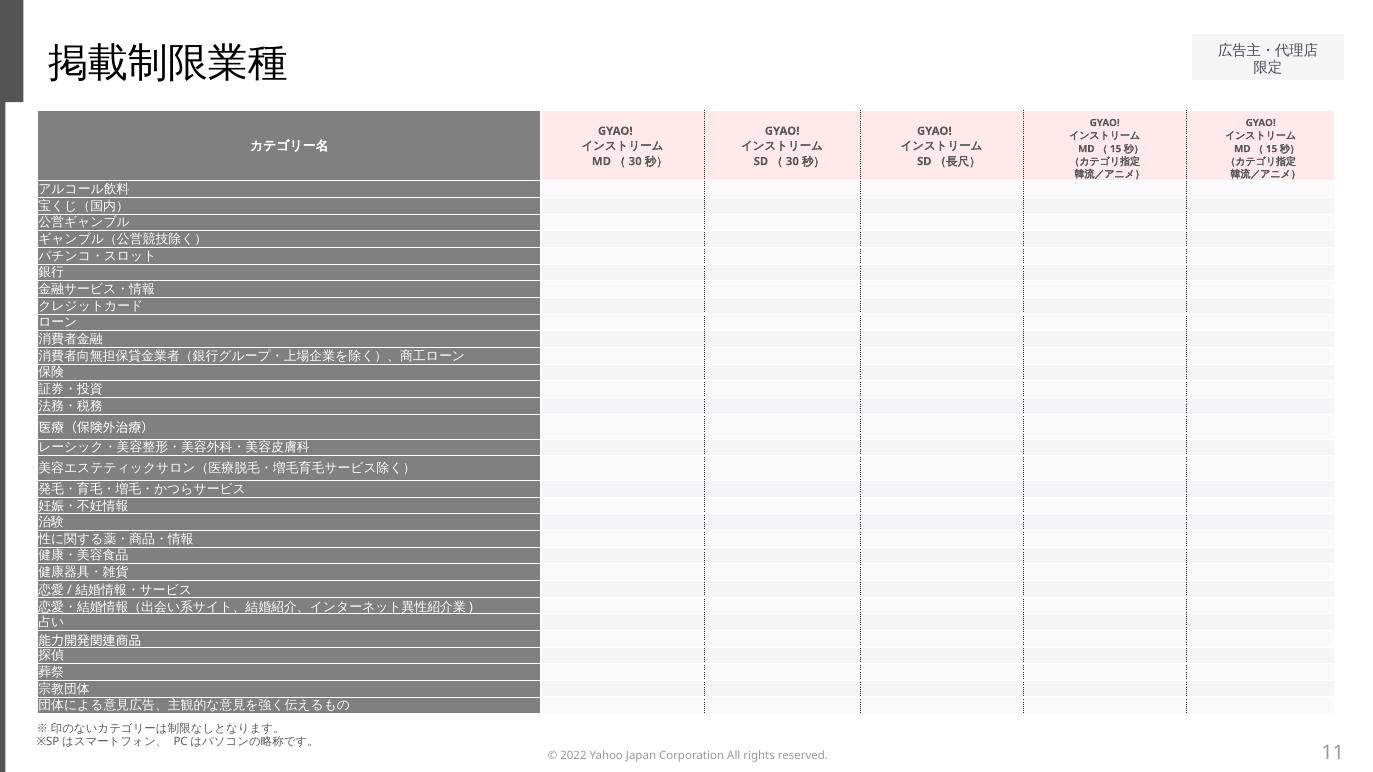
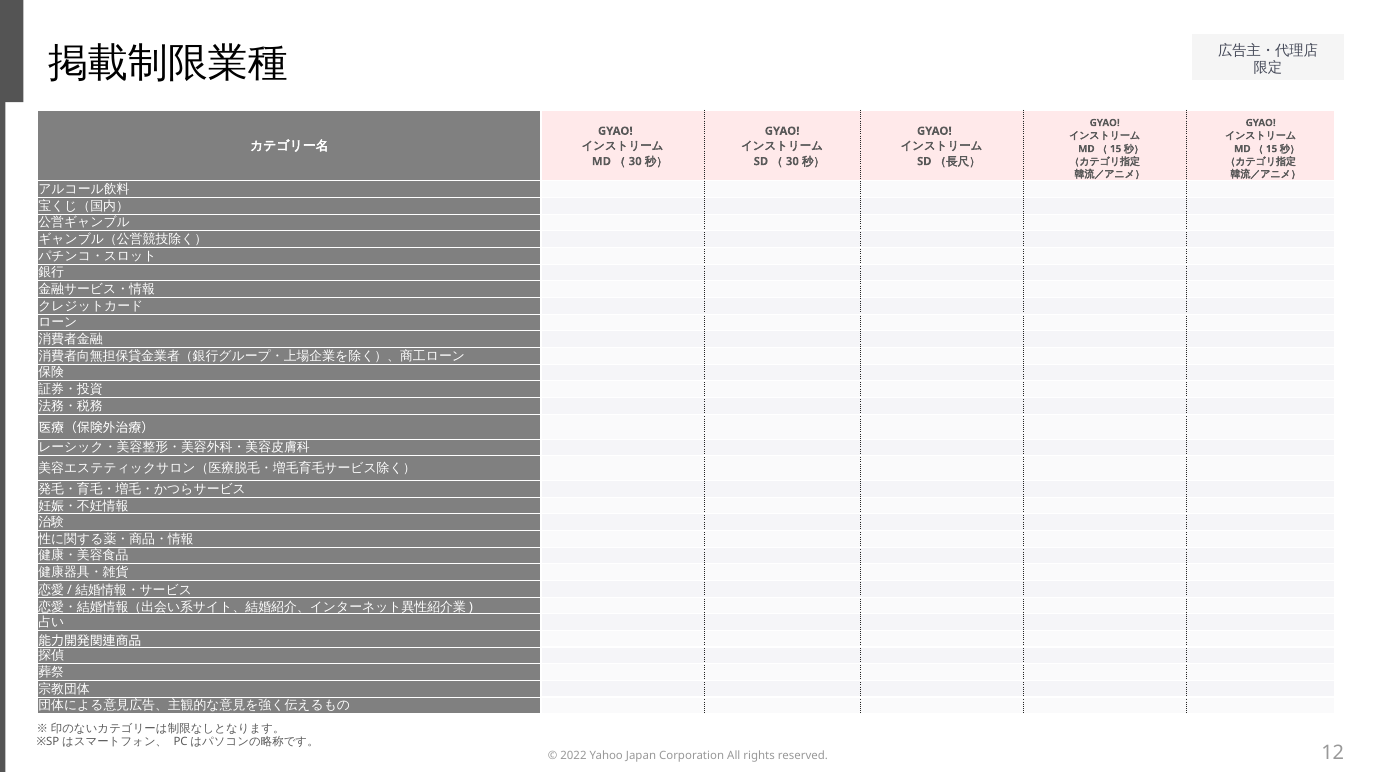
11: 11 -> 12
